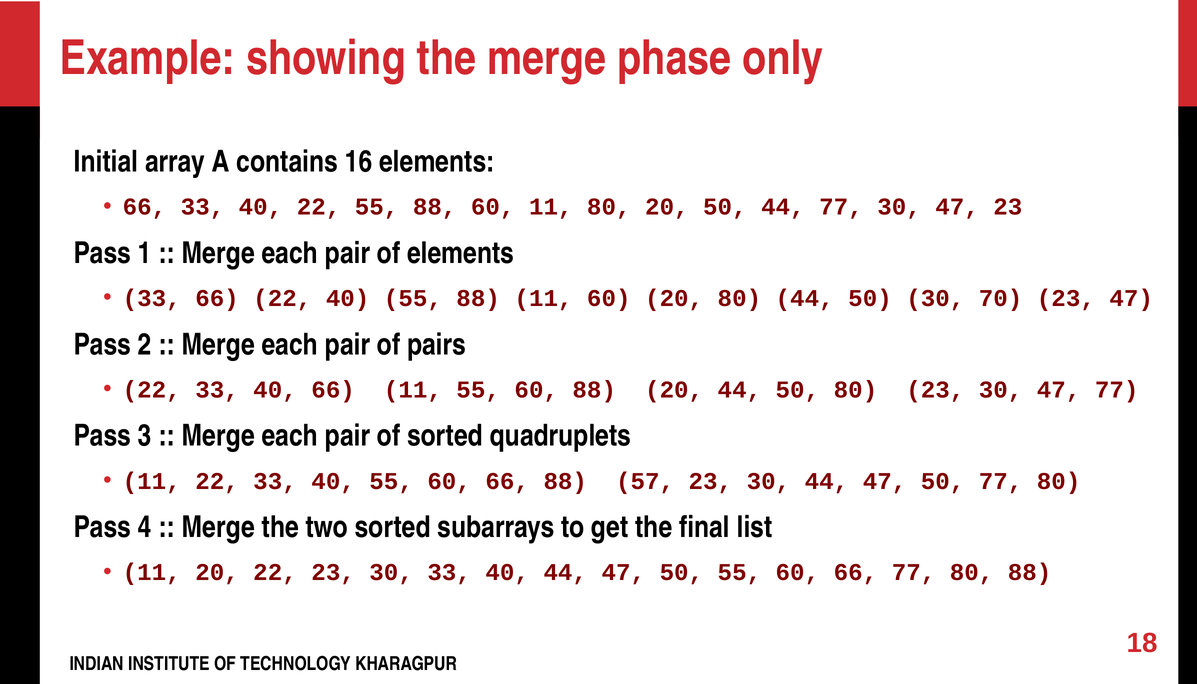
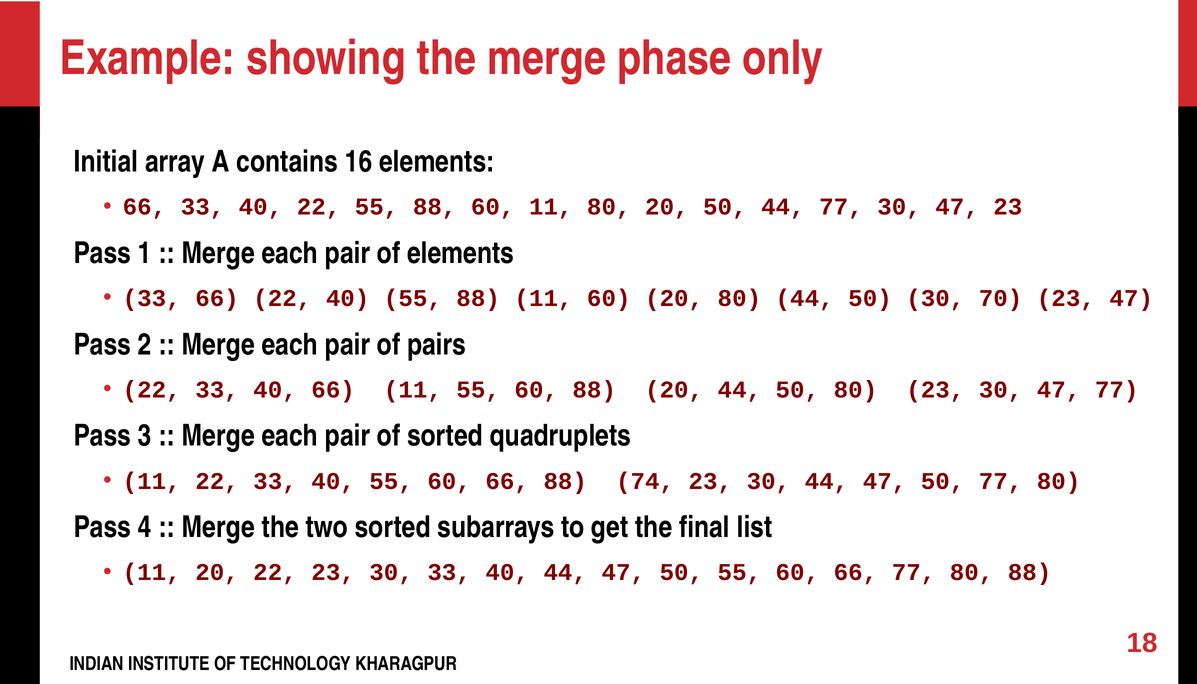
57: 57 -> 74
